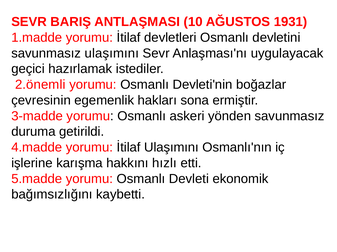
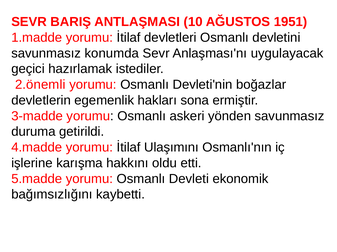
1931: 1931 -> 1951
savunmasız ulaşımını: ulaşımını -> konumda
çevresinin: çevresinin -> devletlerin
hızlı: hızlı -> oldu
